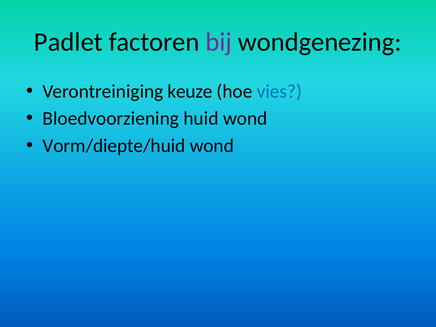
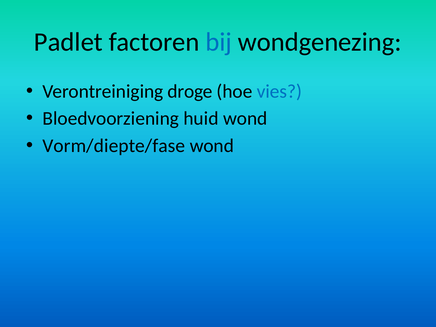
bij colour: purple -> blue
keuze: keuze -> droge
Vorm/diepte/huid: Vorm/diepte/huid -> Vorm/diepte/fase
